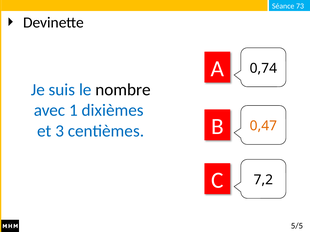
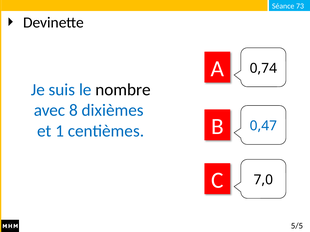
1: 1 -> 8
0,47 colour: orange -> blue
3: 3 -> 1
7,2: 7,2 -> 7,0
